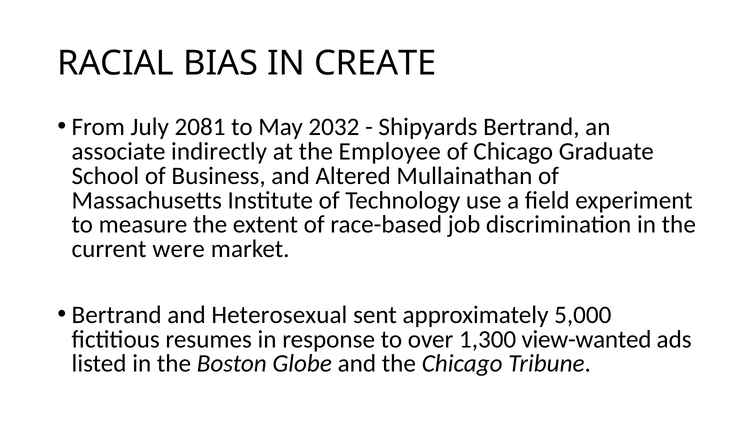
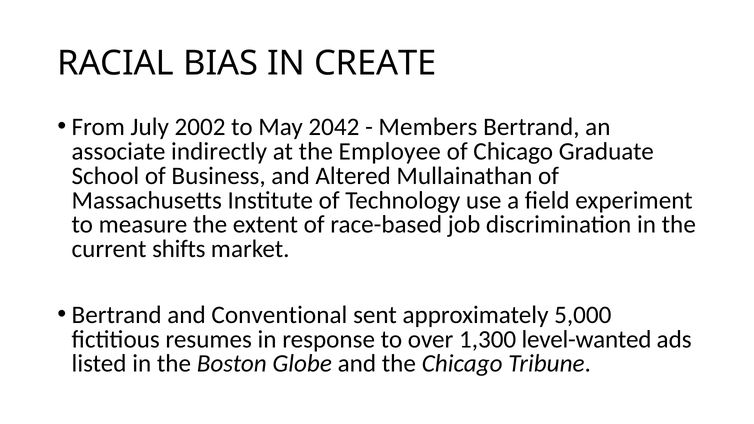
2081: 2081 -> 2002
2032: 2032 -> 2042
Shipyards: Shipyards -> Members
were: were -> shifts
Heterosexual: Heterosexual -> Conventional
view-wanted: view-wanted -> level-wanted
